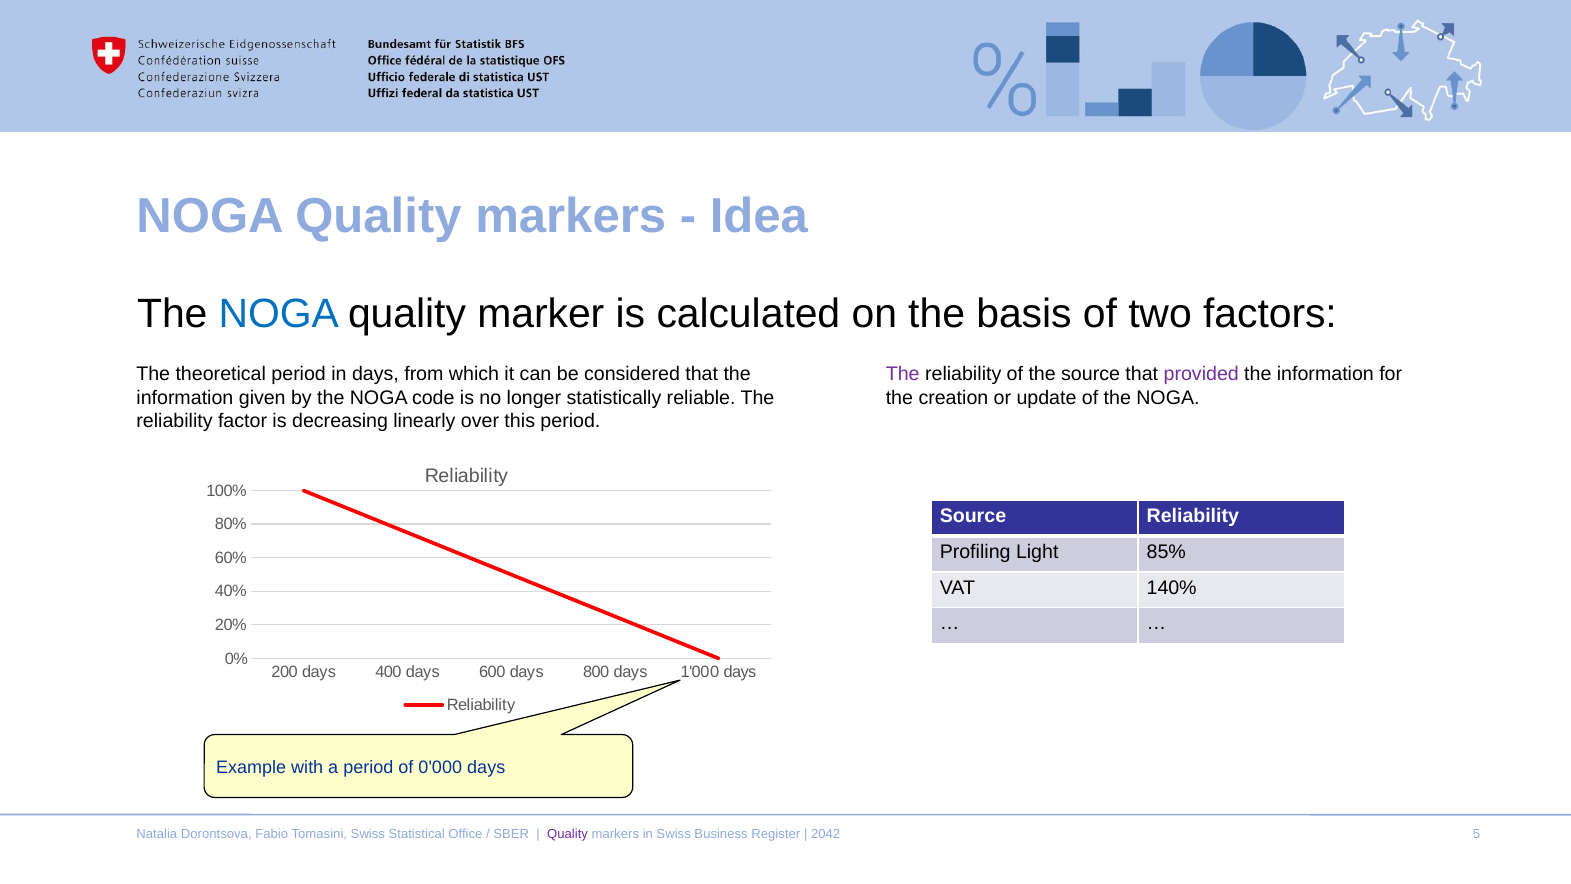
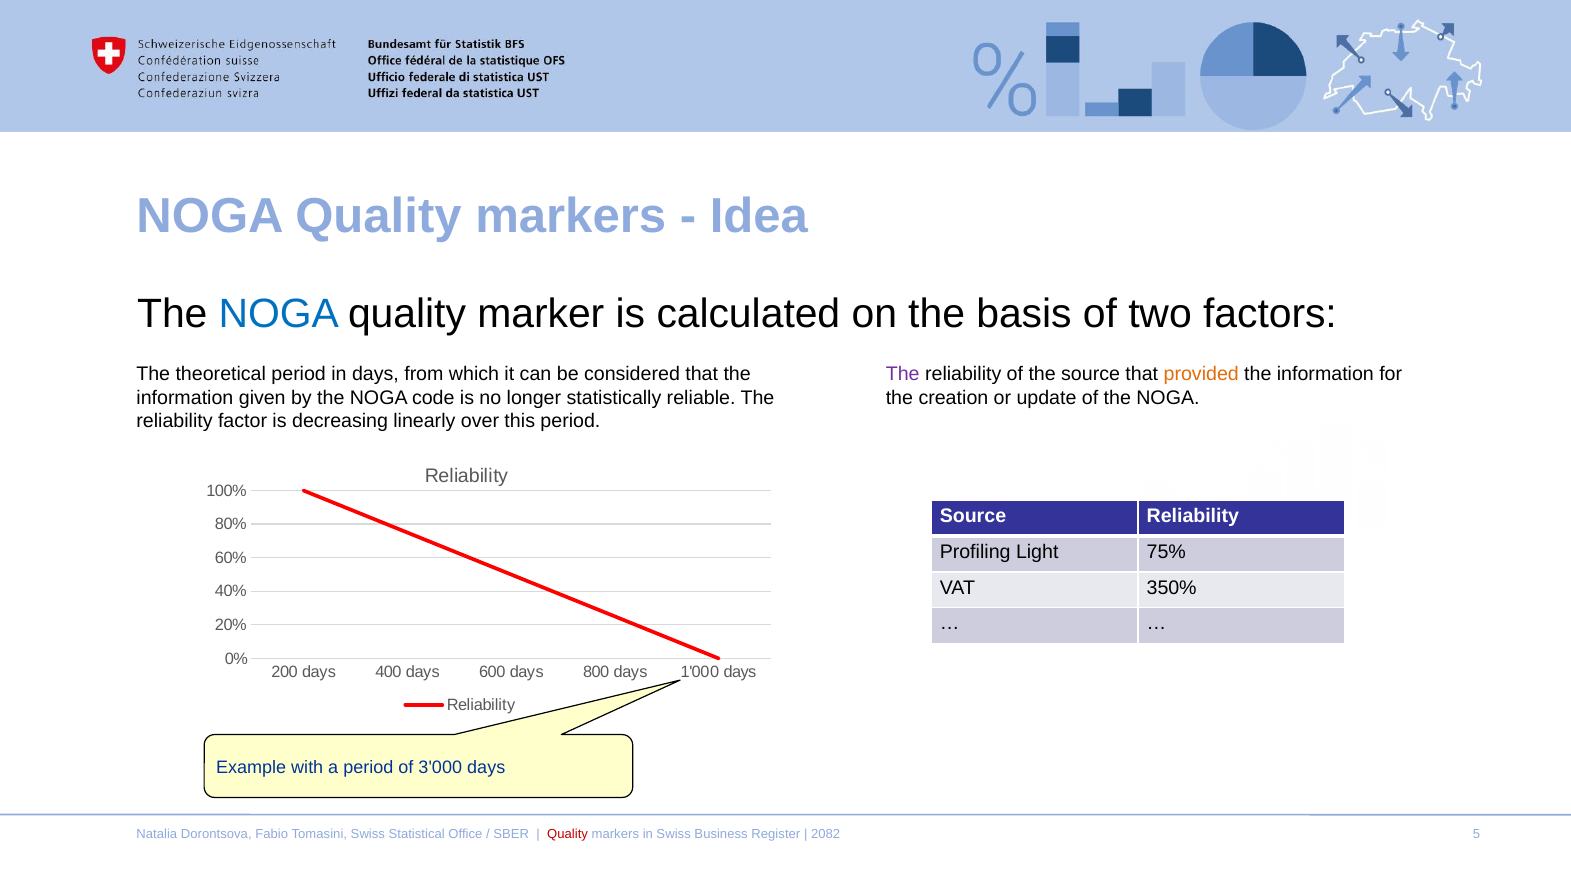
provided colour: purple -> orange
85%: 85% -> 75%
140%: 140% -> 350%
0'000: 0'000 -> 3'000
Quality at (568, 834) colour: purple -> red
2042: 2042 -> 2082
